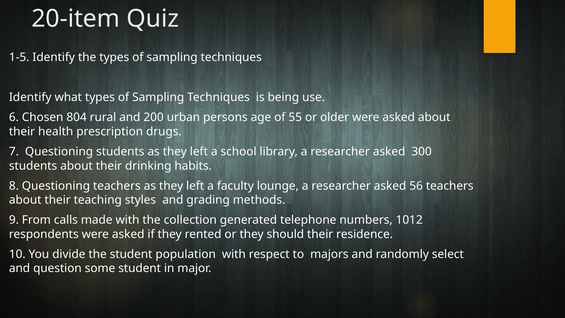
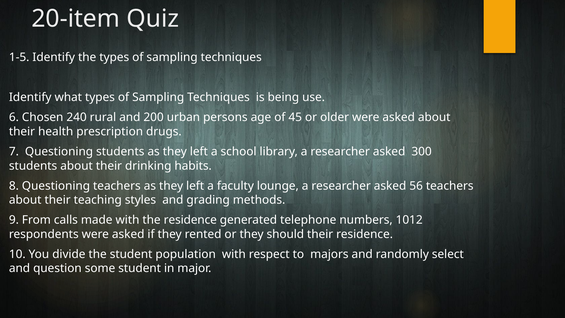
804: 804 -> 240
55: 55 -> 45
the collection: collection -> residence
